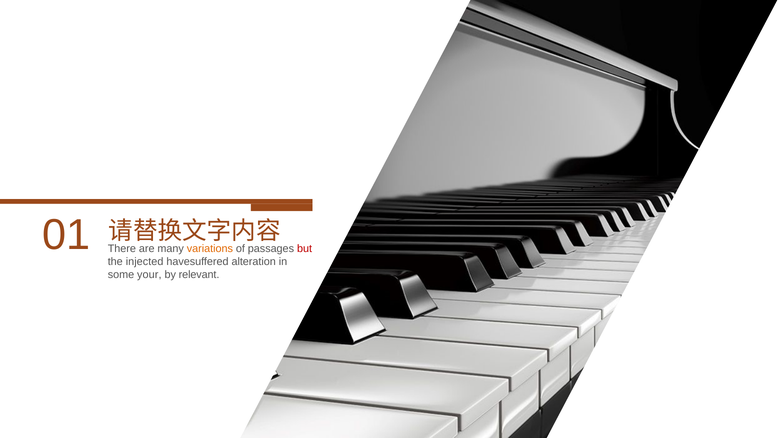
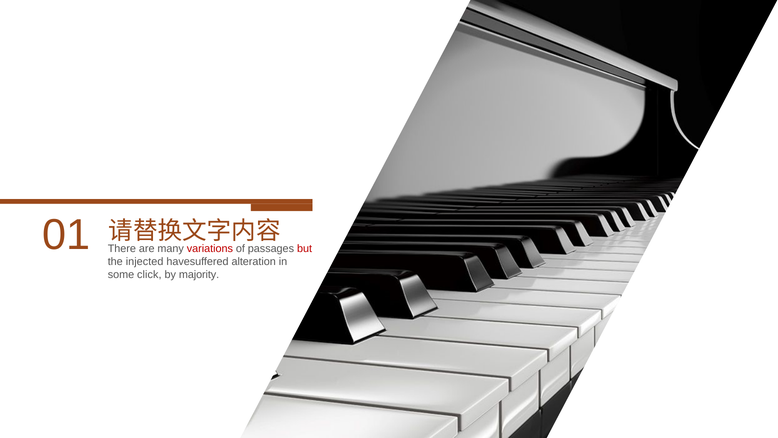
variations colour: orange -> red
your: your -> click
relevant: relevant -> majority
